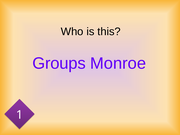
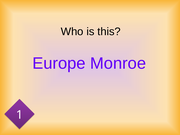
Groups: Groups -> Europe
